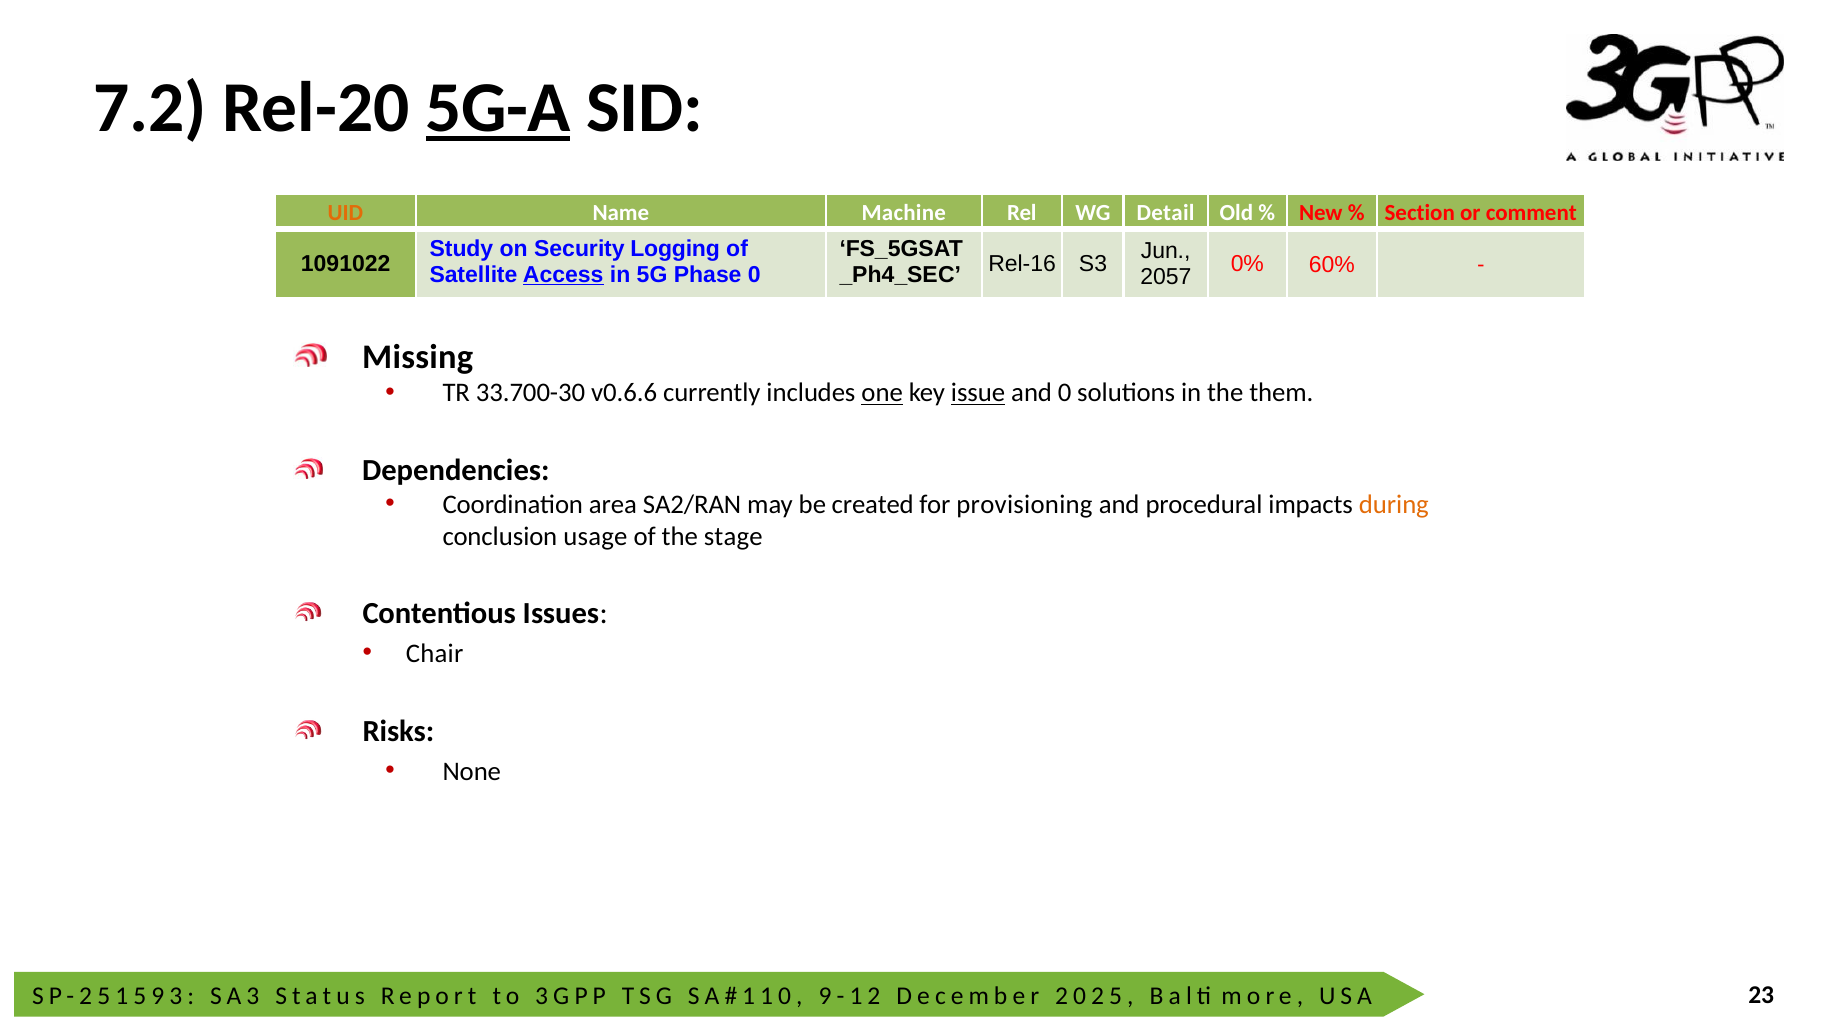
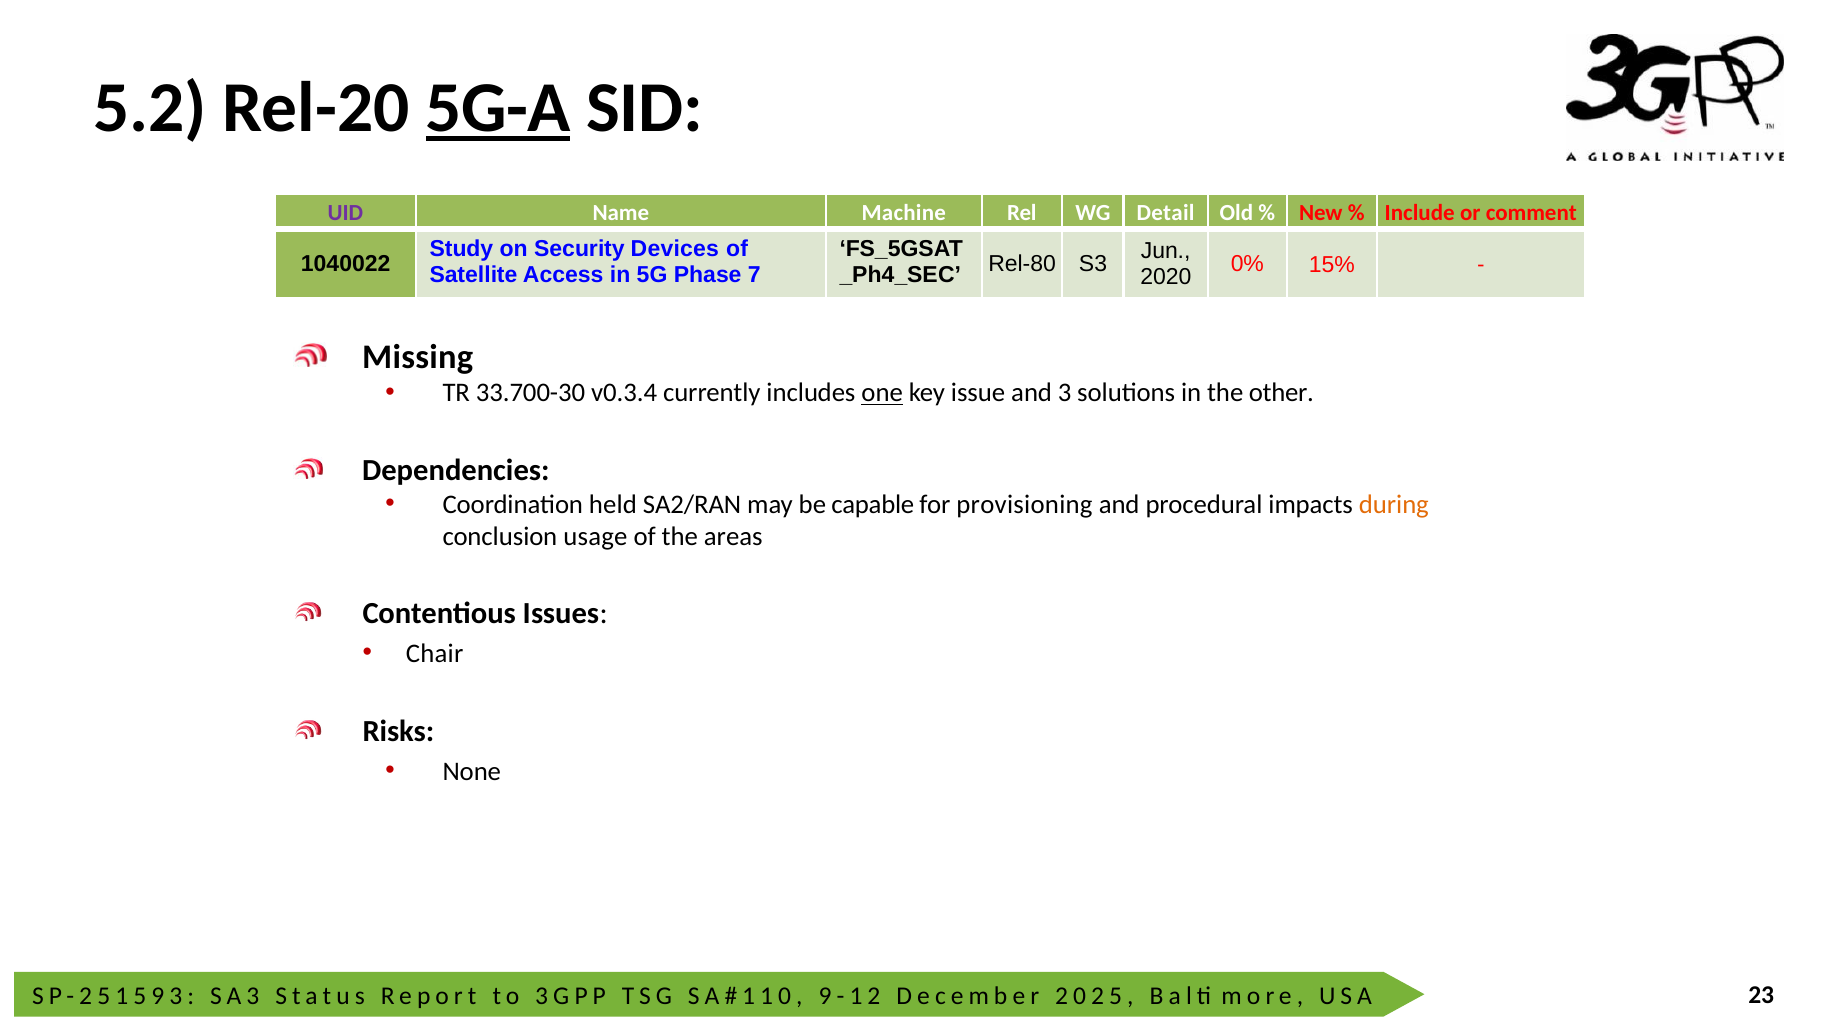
7.2: 7.2 -> 5.2
UID colour: orange -> purple
Section: Section -> Include
Logging: Logging -> Devices
1091022: 1091022 -> 1040022
60%: 60% -> 15%
Access underline: present -> none
Phase 0: 0 -> 7
Rel-16: Rel-16 -> Rel-80
2057: 2057 -> 2020
v0.6.6: v0.6.6 -> v0.3.4
issue underline: present -> none
and 0: 0 -> 3
them: them -> other
area: area -> held
created: created -> capable
stage: stage -> areas
